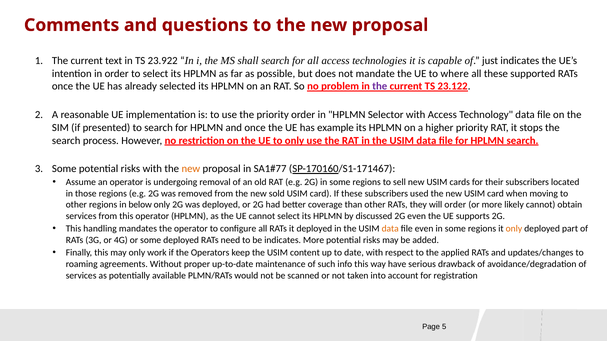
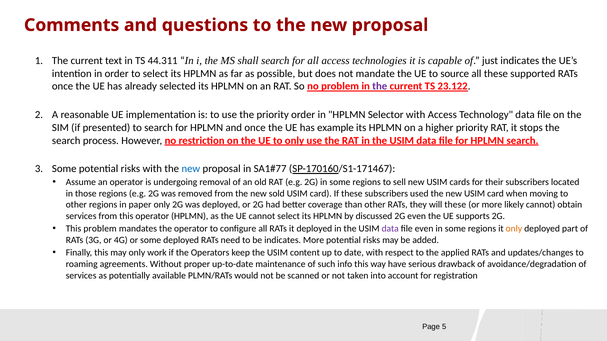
23.922: 23.922 -> 44.311
where: where -> source
new at (191, 169) colour: orange -> blue
below: below -> paper
will order: order -> these
This handling: handling -> problem
data at (390, 229) colour: orange -> purple
